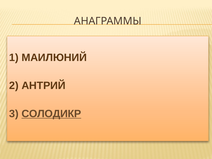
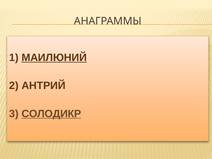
МАИЛЮНИЙ underline: none -> present
